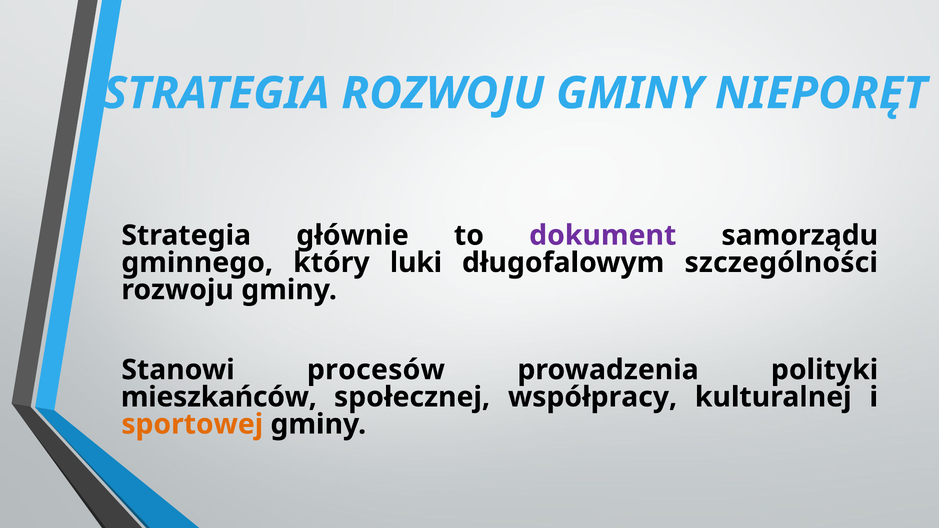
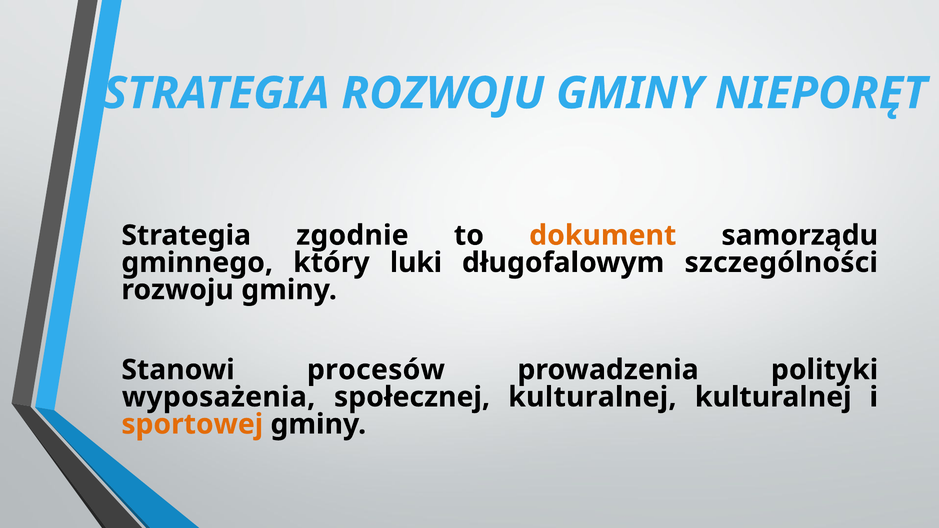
głównie: głównie -> zgodnie
dokument colour: purple -> orange
mieszkańców: mieszkańców -> wyposażenia
społecznej współpracy: współpracy -> kulturalnej
